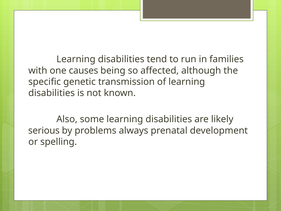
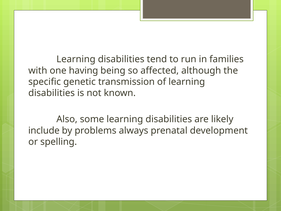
causes: causes -> having
serious: serious -> include
